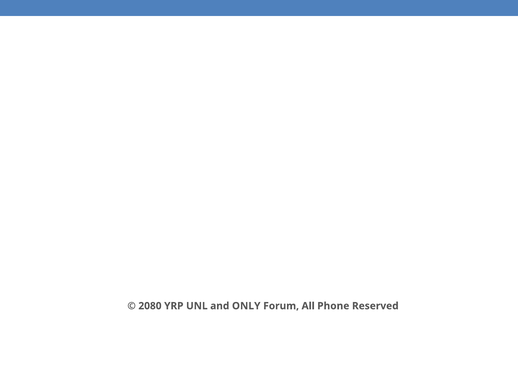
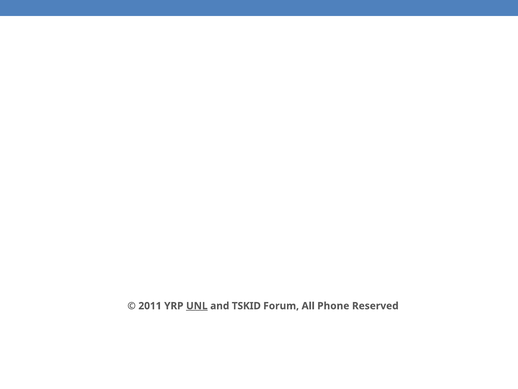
2080: 2080 -> 2011
UNL underline: none -> present
ONLY: ONLY -> TSKID
